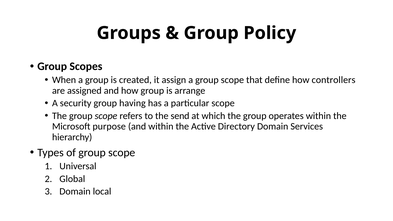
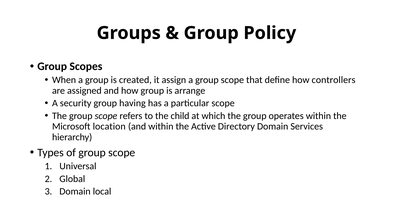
send: send -> child
purpose: purpose -> location
